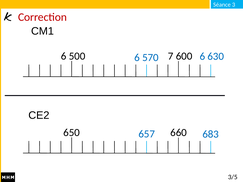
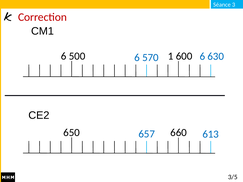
7: 7 -> 1
683: 683 -> 613
